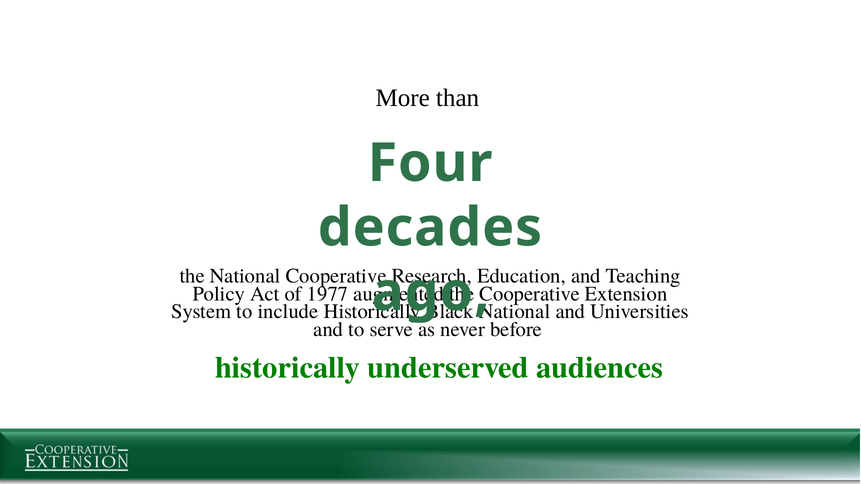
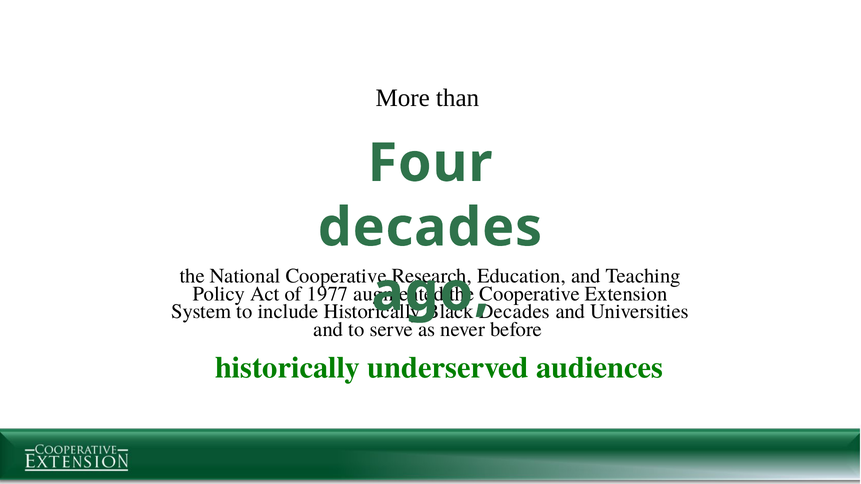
National at (514, 312): National -> Decades
